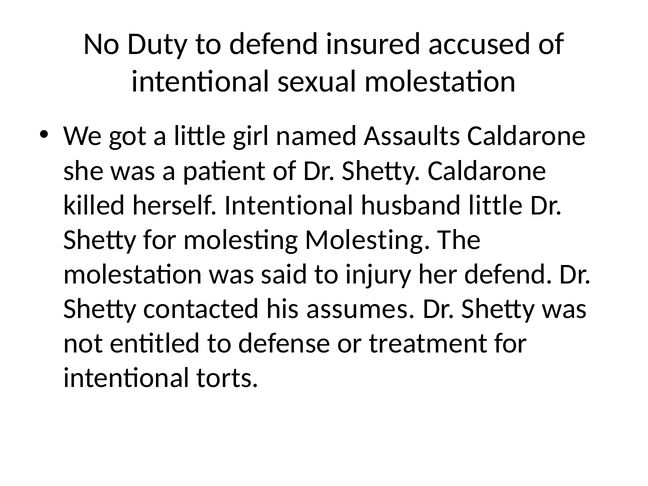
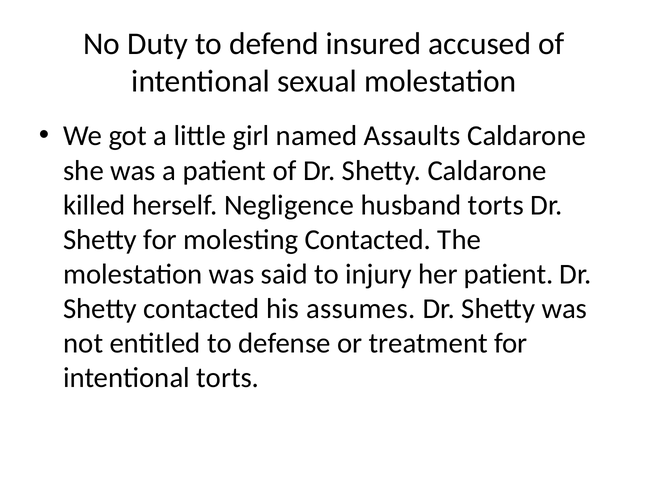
herself Intentional: Intentional -> Negligence
husband little: little -> torts
molesting Molesting: Molesting -> Contacted
her defend: defend -> patient
